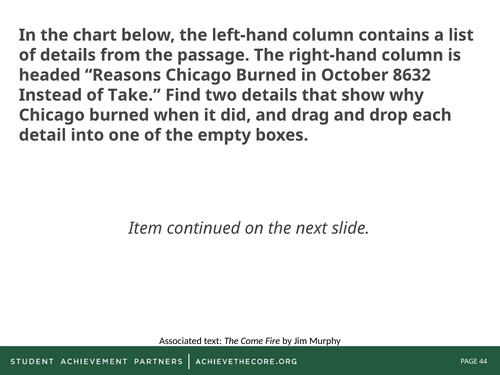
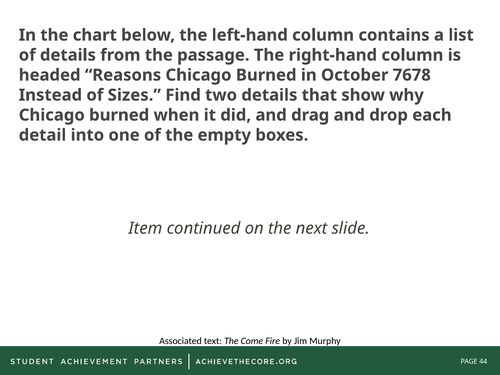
8632: 8632 -> 7678
Take: Take -> Sizes
